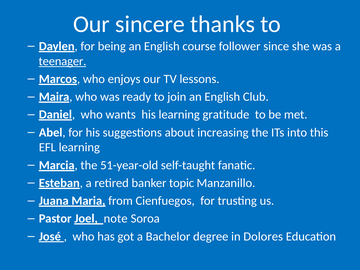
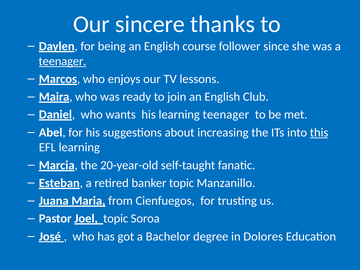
learning gratitude: gratitude -> teenager
this underline: none -> present
51-year-old: 51-year-old -> 20-year-old
Joel note: note -> topic
